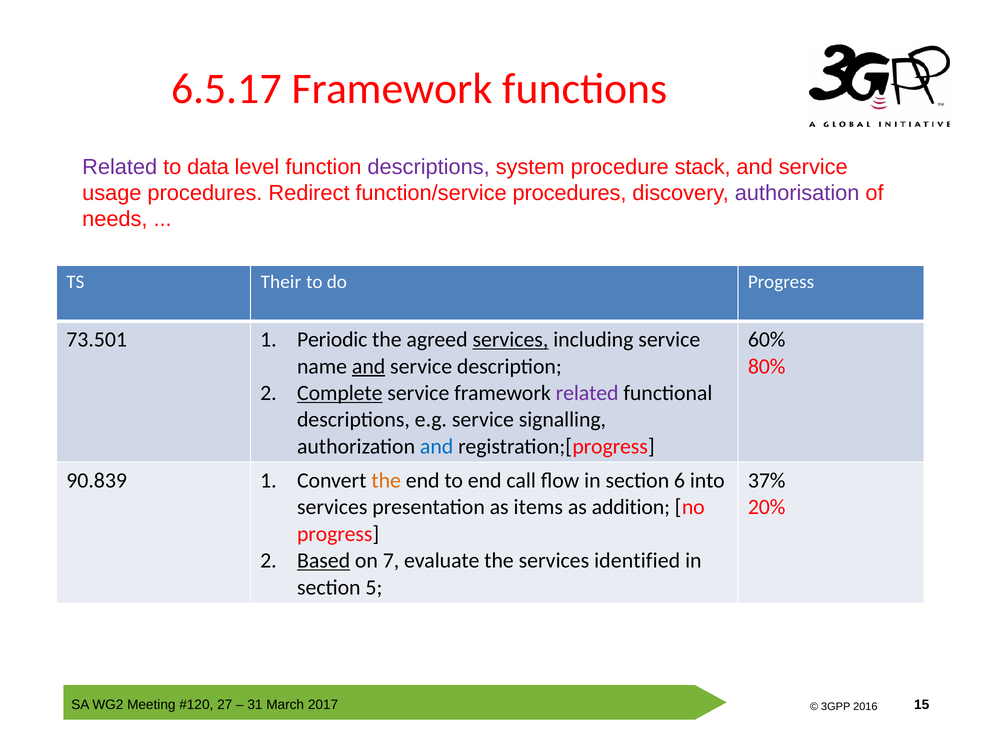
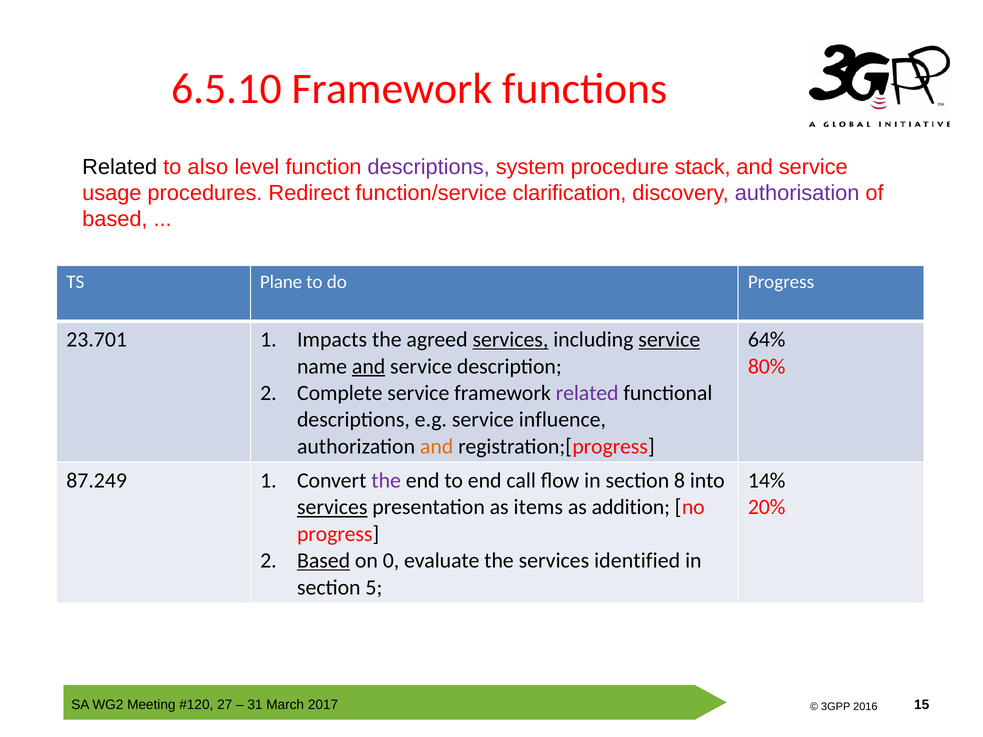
6.5.17: 6.5.17 -> 6.5.10
Related at (120, 167) colour: purple -> black
data: data -> also
function/service procedures: procedures -> clarification
needs at (115, 219): needs -> based
Their: Their -> Plane
73.501: 73.501 -> 23.701
Periodic: Periodic -> Impacts
service at (669, 340) underline: none -> present
60%: 60% -> 64%
Complete underline: present -> none
signalling: signalling -> influence
and at (437, 447) colour: blue -> orange
90.839: 90.839 -> 87.249
the at (386, 481) colour: orange -> purple
6: 6 -> 8
37%: 37% -> 14%
services at (332, 507) underline: none -> present
7: 7 -> 0
